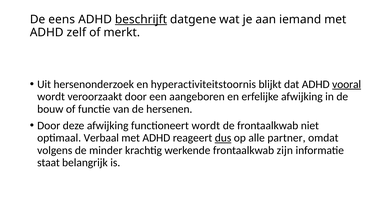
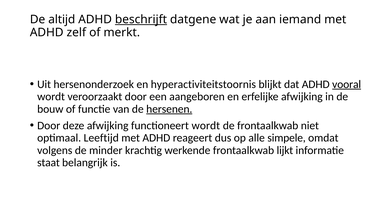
eens: eens -> altijd
hersenen underline: none -> present
Verbaal: Verbaal -> Leeftijd
dus underline: present -> none
partner: partner -> simpele
zijn: zijn -> lijkt
